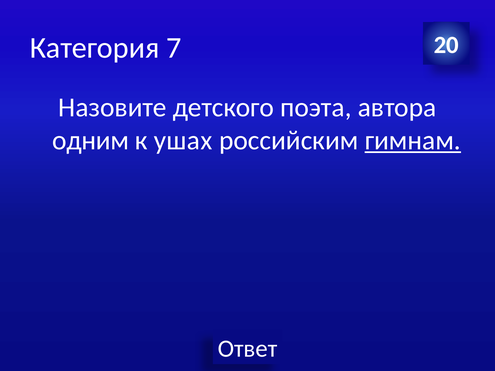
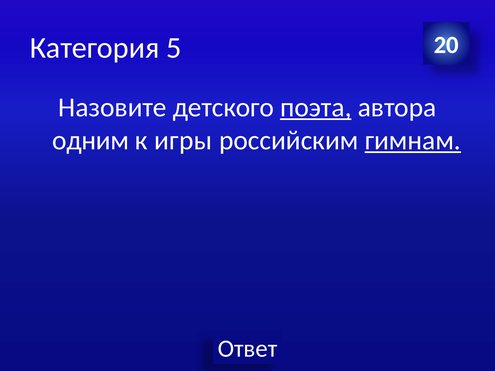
7: 7 -> 5
поэта underline: none -> present
ушах: ушах -> игры
